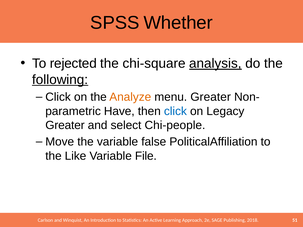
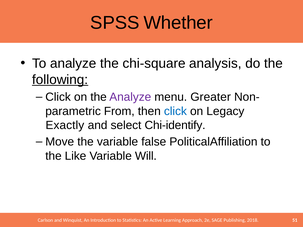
To rejected: rejected -> analyze
analysis underline: present -> none
Analyze at (130, 97) colour: orange -> purple
Have: Have -> From
Greater at (65, 125): Greater -> Exactly
Chi-people: Chi-people -> Chi-identify
File: File -> Will
